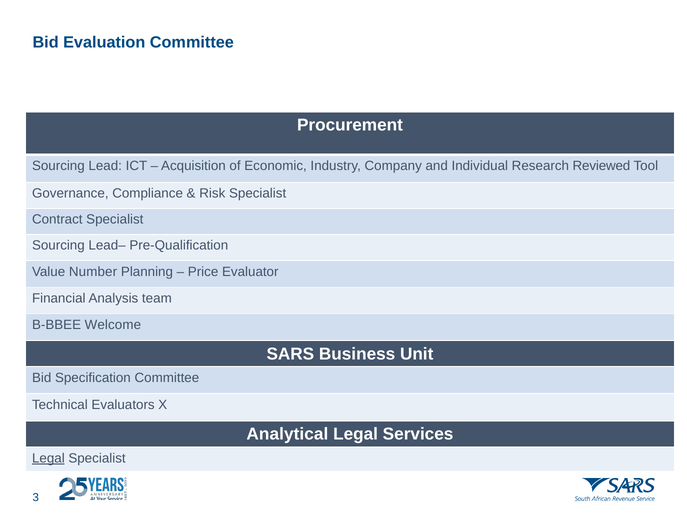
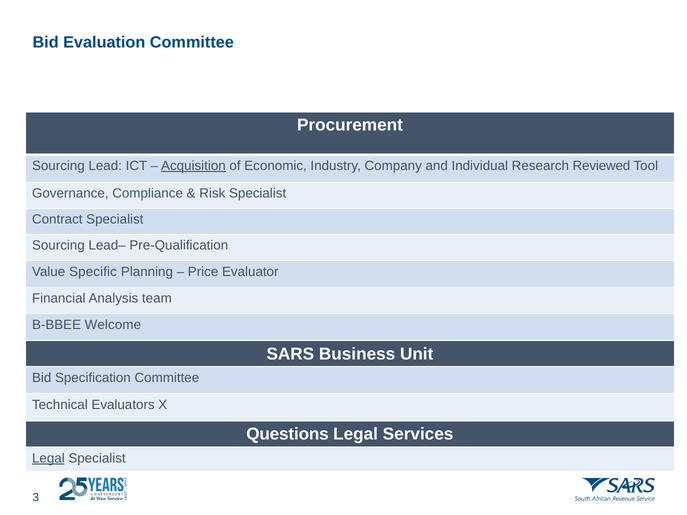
Acquisition underline: none -> present
Number: Number -> Specific
Analytical: Analytical -> Questions
